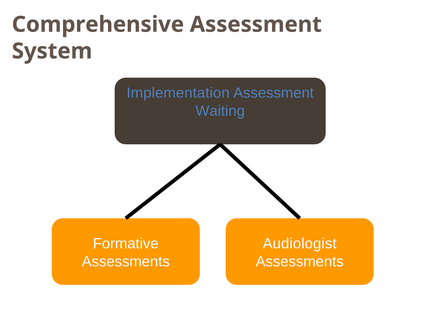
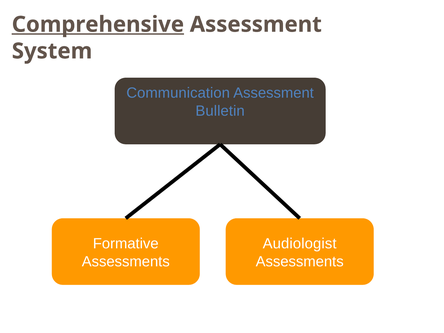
Comprehensive underline: none -> present
Implementation: Implementation -> Communication
Waiting: Waiting -> Bulletin
